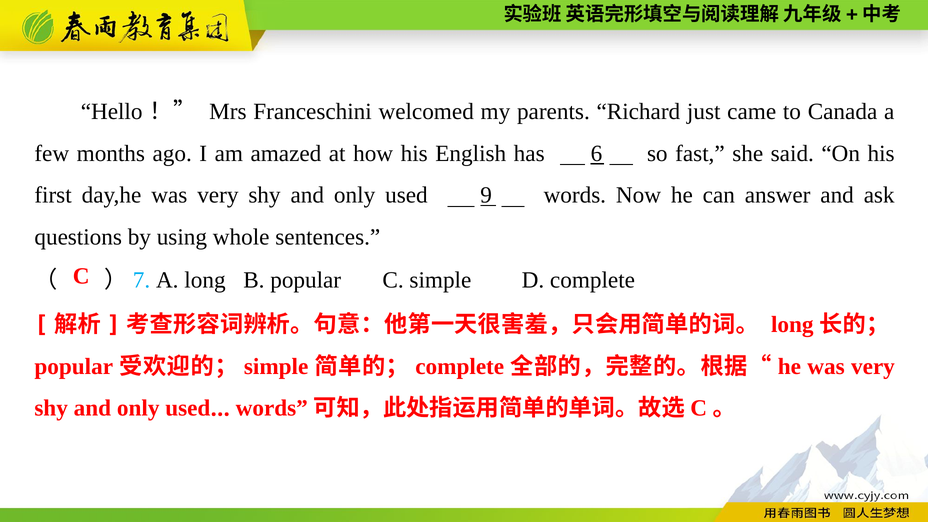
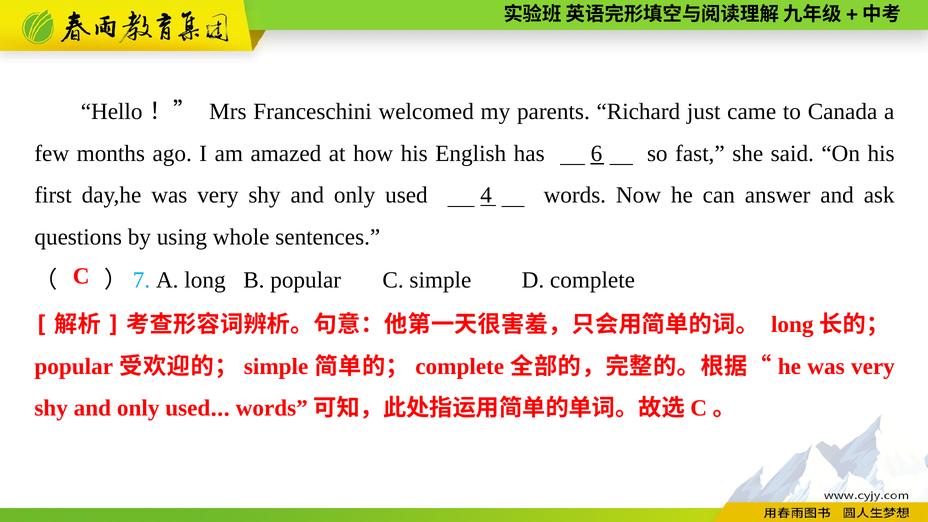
9: 9 -> 4
